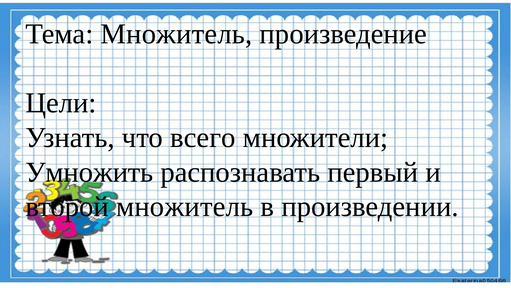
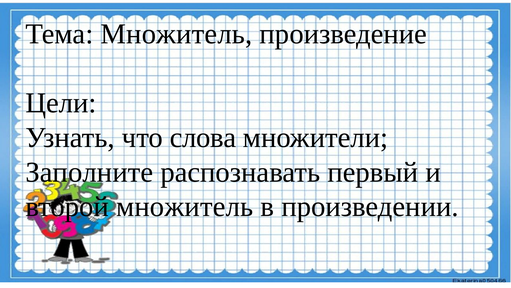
всего: всего -> слова
Умножить: Умножить -> Заполните
